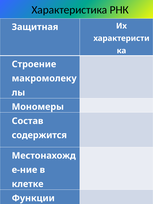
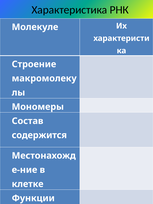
Защитная: Защитная -> Молекуле
